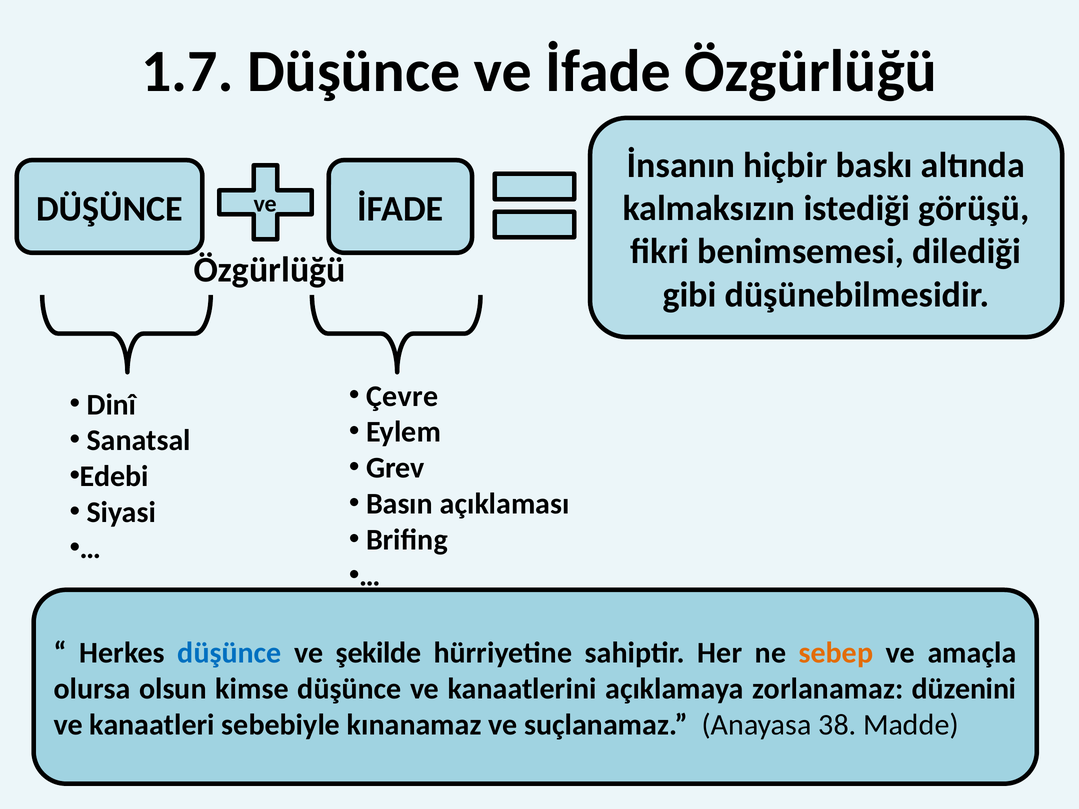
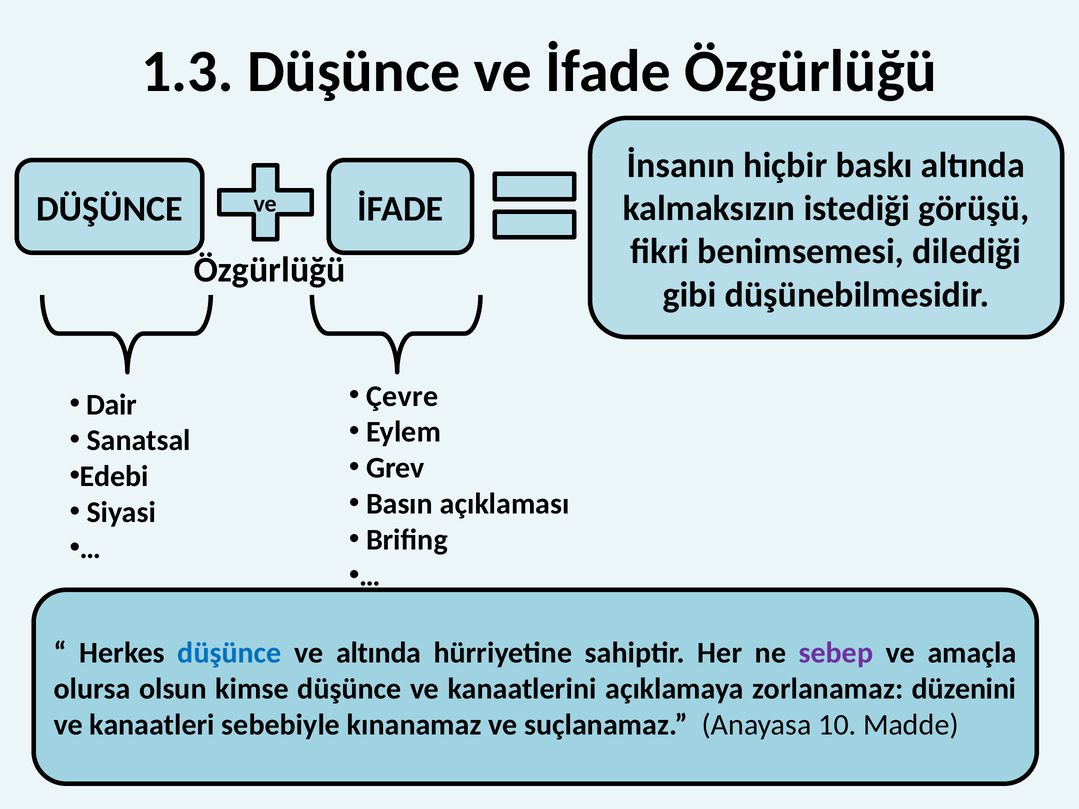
1.7: 1.7 -> 1.3
Dinî: Dinî -> Dair
ve şekilde: şekilde -> altında
sebep colour: orange -> purple
38: 38 -> 10
